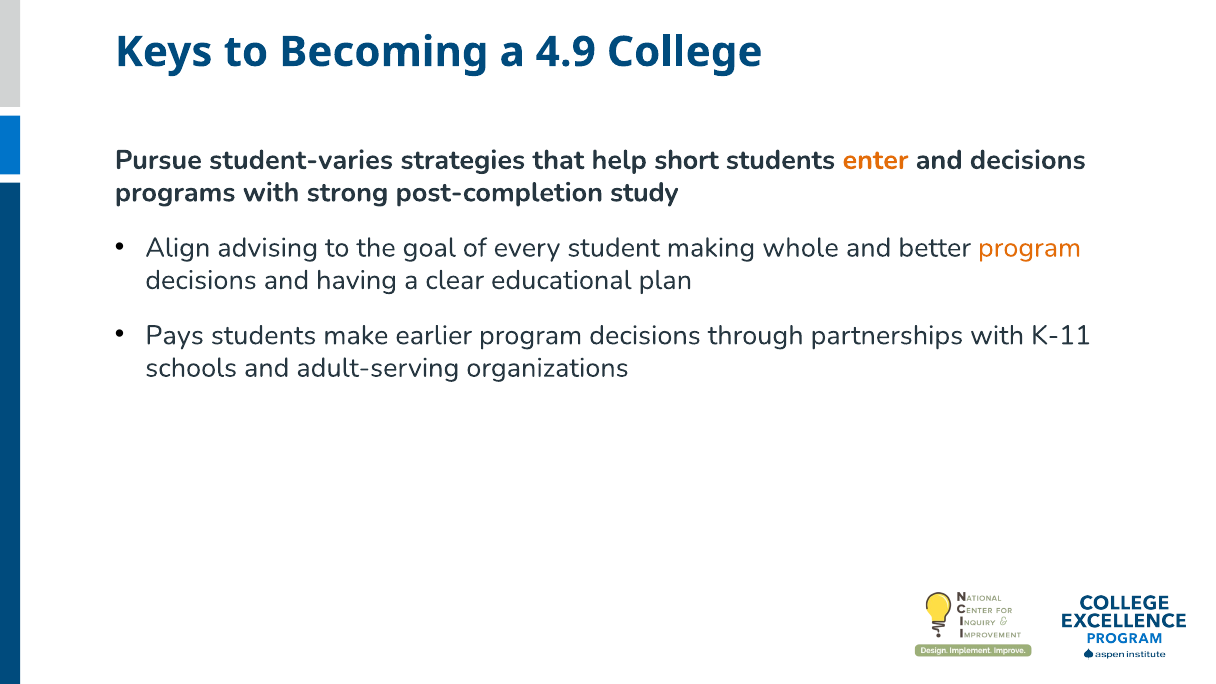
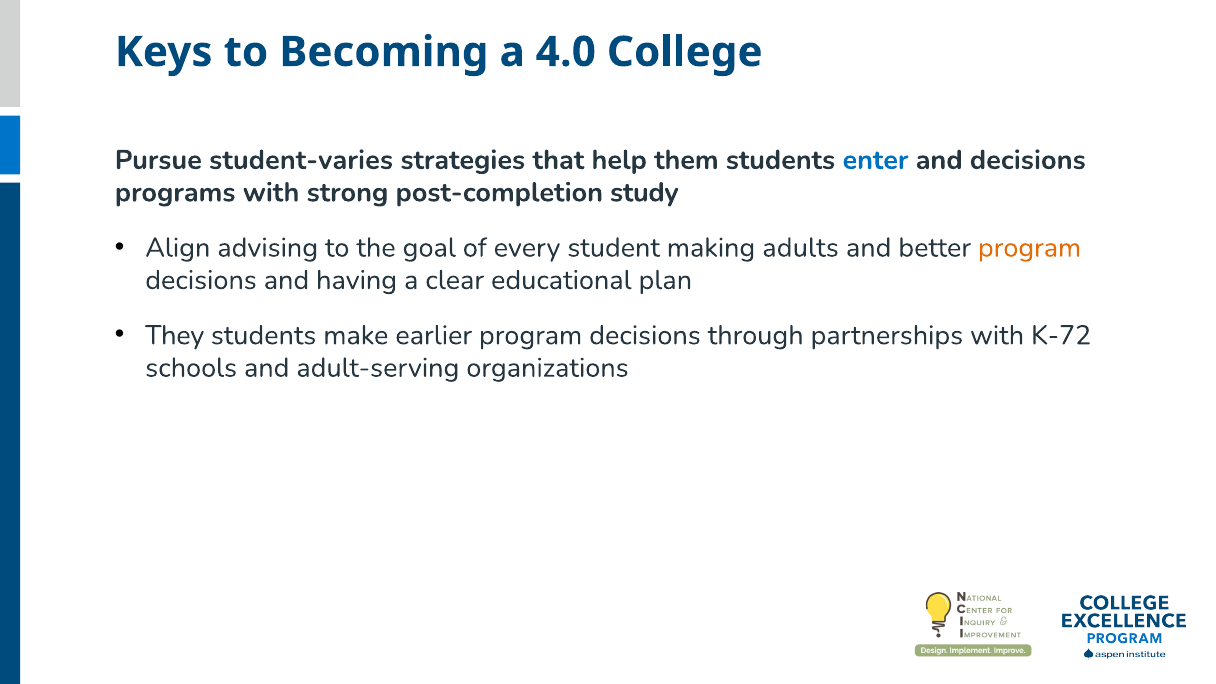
4.9: 4.9 -> 4.0
short: short -> them
enter colour: orange -> blue
whole: whole -> adults
Pays: Pays -> They
K-11: K-11 -> K-72
